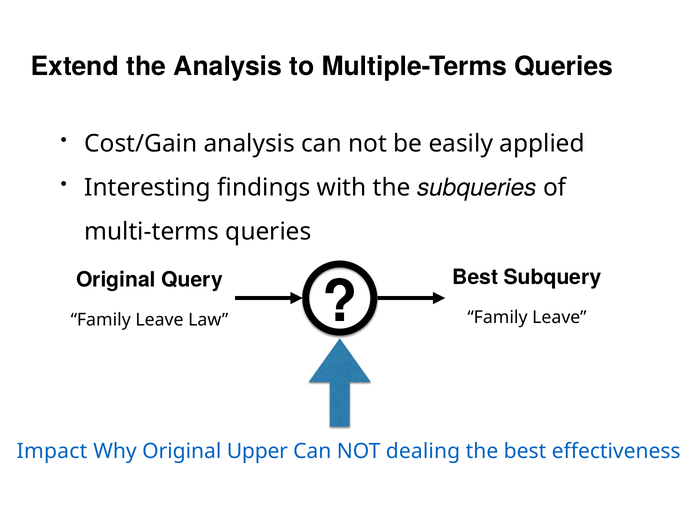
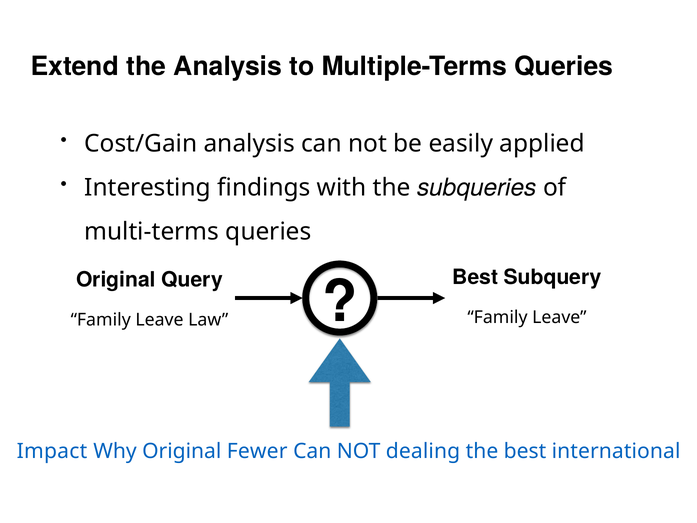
Upper: Upper -> Fewer
effectiveness: effectiveness -> international
